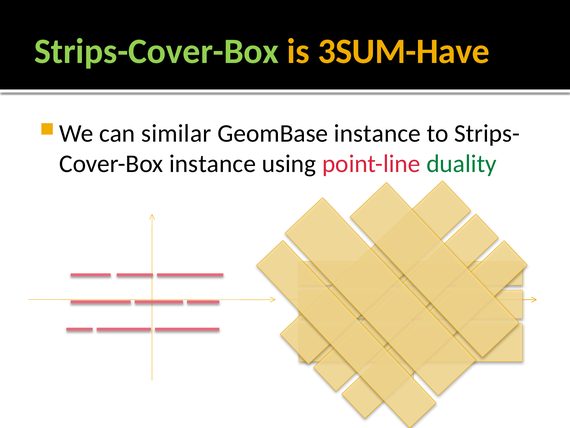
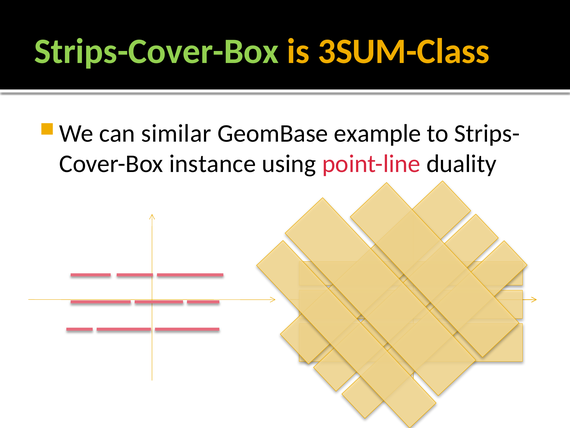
3SUM-Have: 3SUM-Have -> 3SUM-Class
GeomBase instance: instance -> example
duality colour: green -> black
